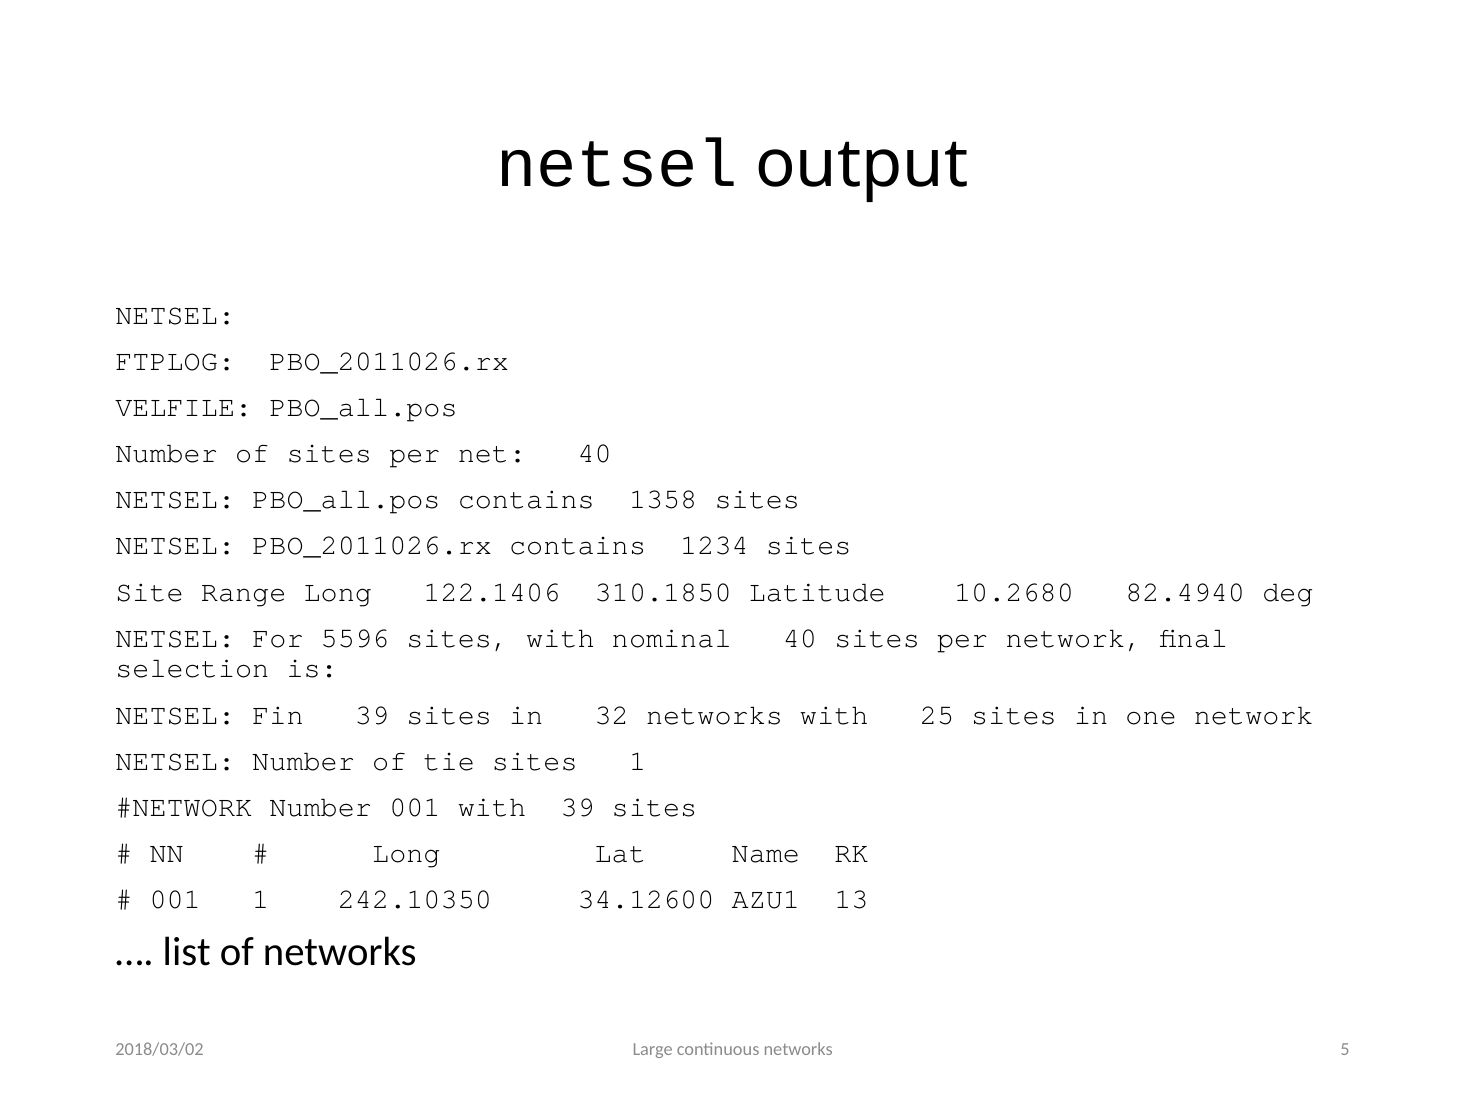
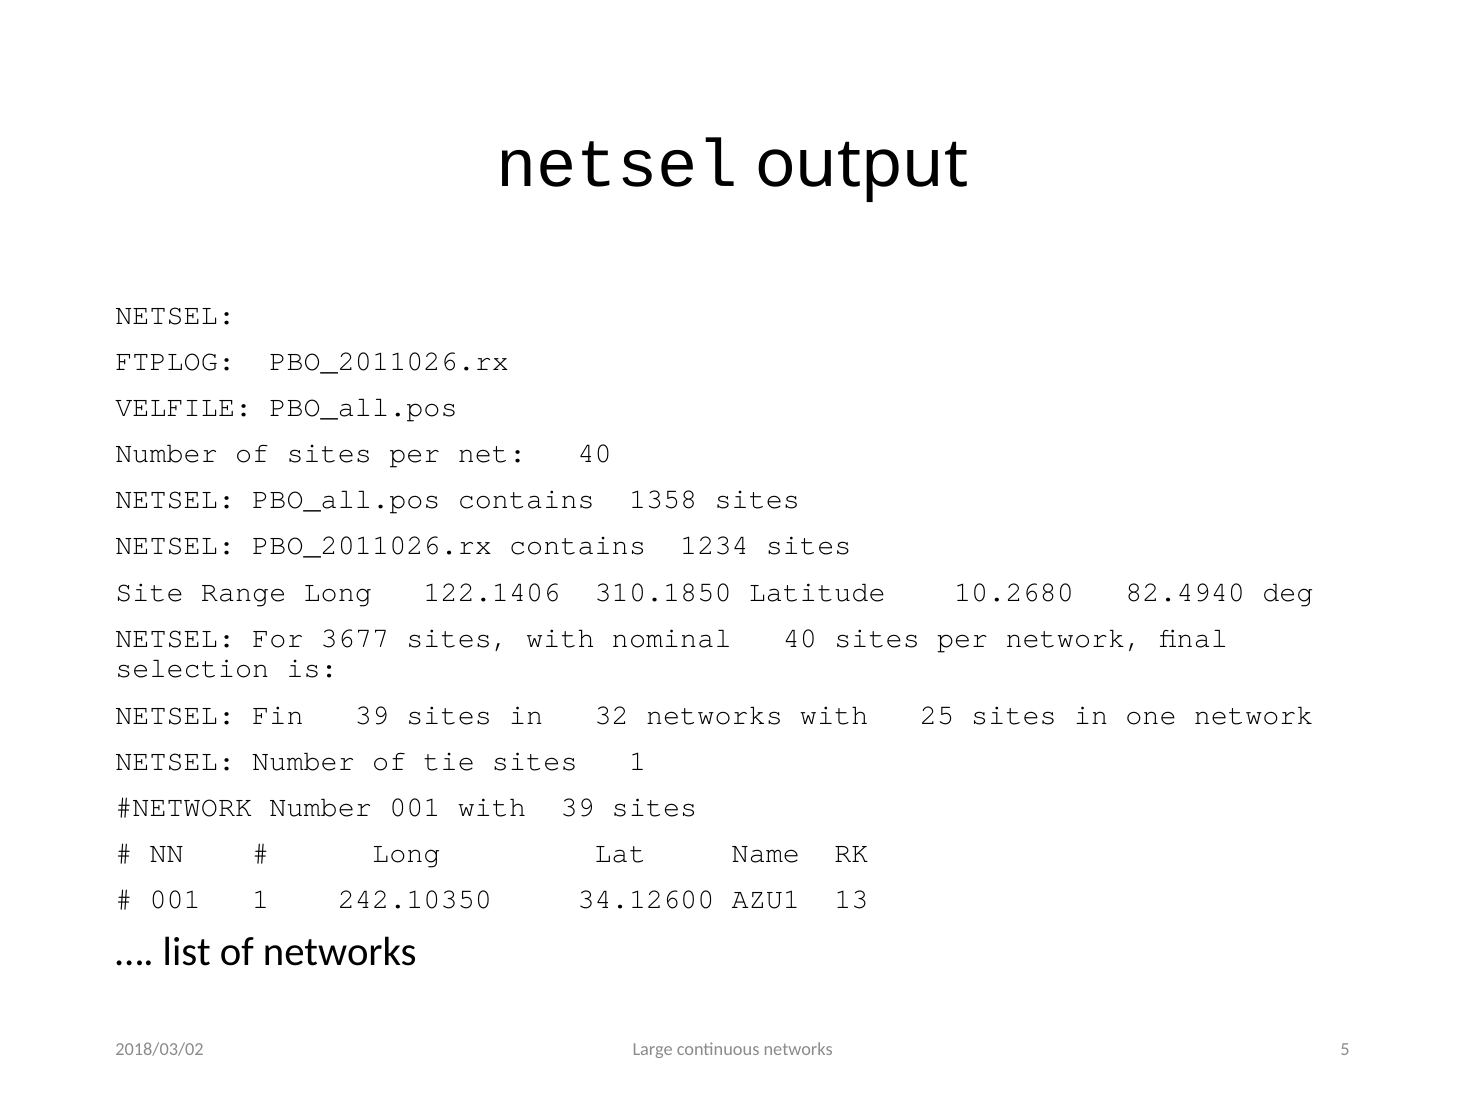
5596: 5596 -> 3677
